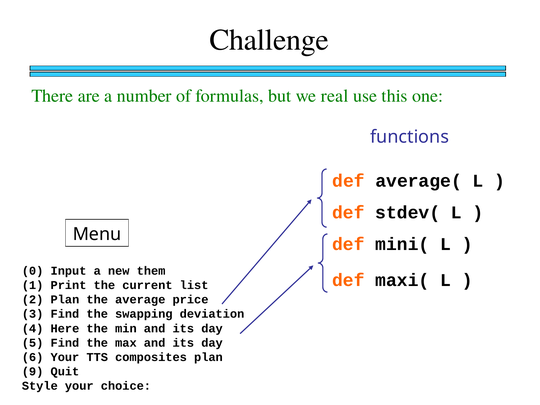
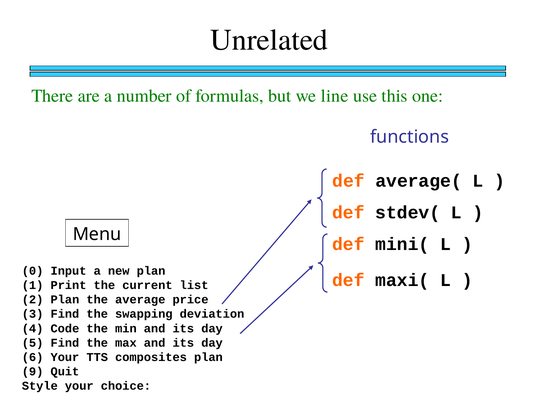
Challenge: Challenge -> Unrelated
real: real -> line
new them: them -> plan
Here: Here -> Code
